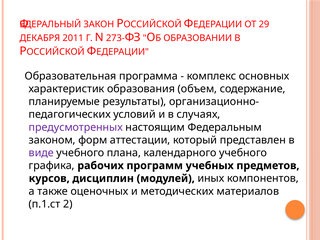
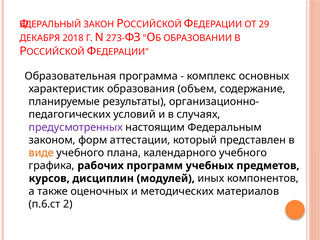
2011: 2011 -> 2018
виде colour: purple -> orange
п.1.ст: п.1.ст -> п.6.ст
